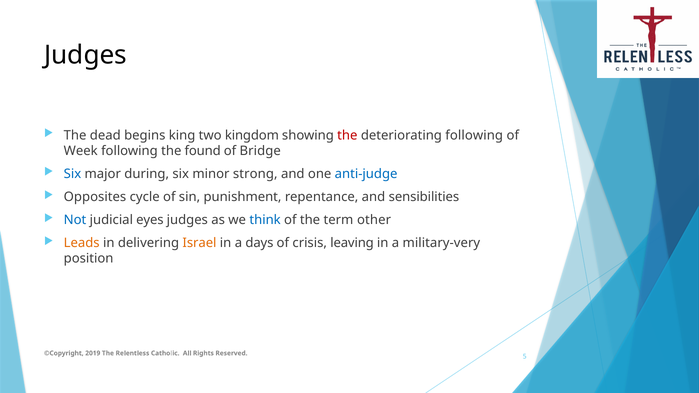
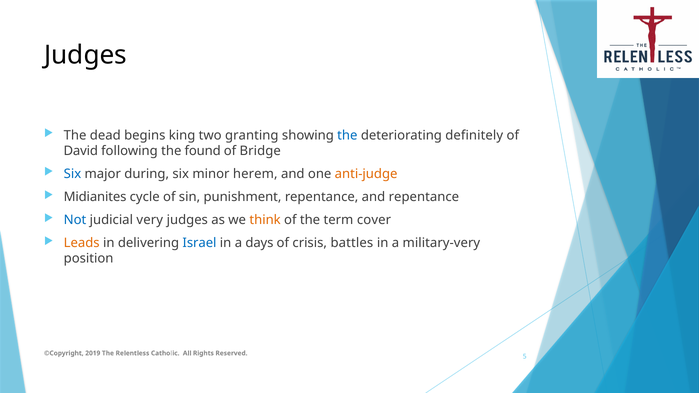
kingdom: kingdom -> granting
the at (347, 135) colour: red -> blue
deteriorating following: following -> definitely
Week: Week -> David
strong: strong -> herem
anti-judge colour: blue -> orange
Opposites: Opposites -> Midianites
and sensibilities: sensibilities -> repentance
eyes: eyes -> very
think colour: blue -> orange
other: other -> cover
Israel colour: orange -> blue
leaving: leaving -> battles
